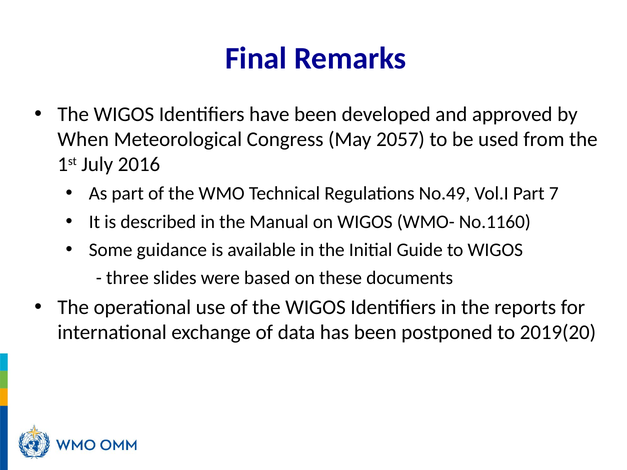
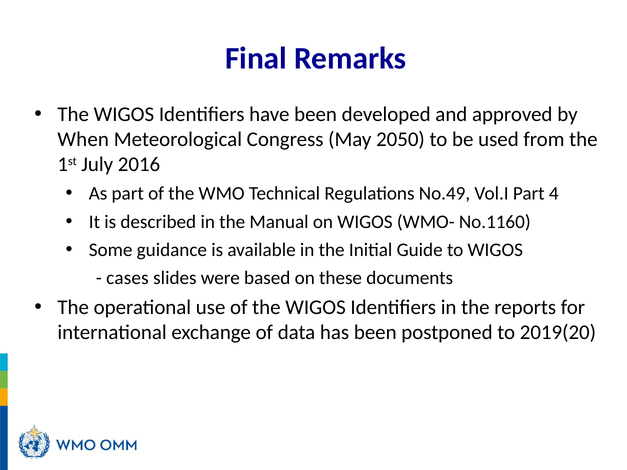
2057: 2057 -> 2050
7: 7 -> 4
three: three -> cases
